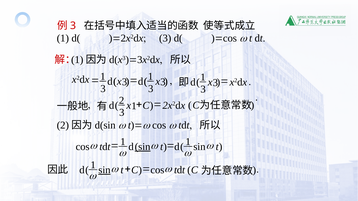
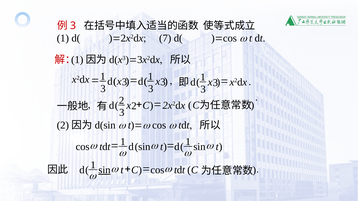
3 at (165, 38): 3 -> 7
1 at (134, 106): 1 -> 2
sin at (143, 147) underline: present -> none
